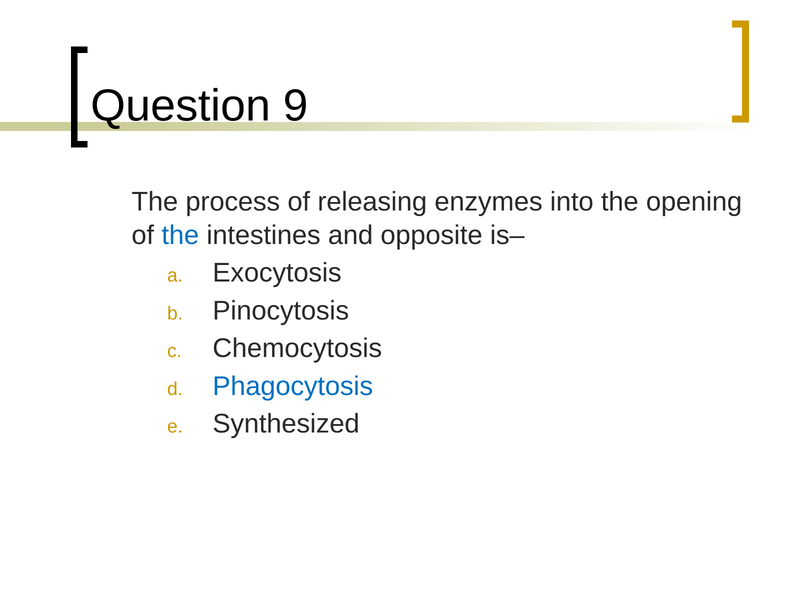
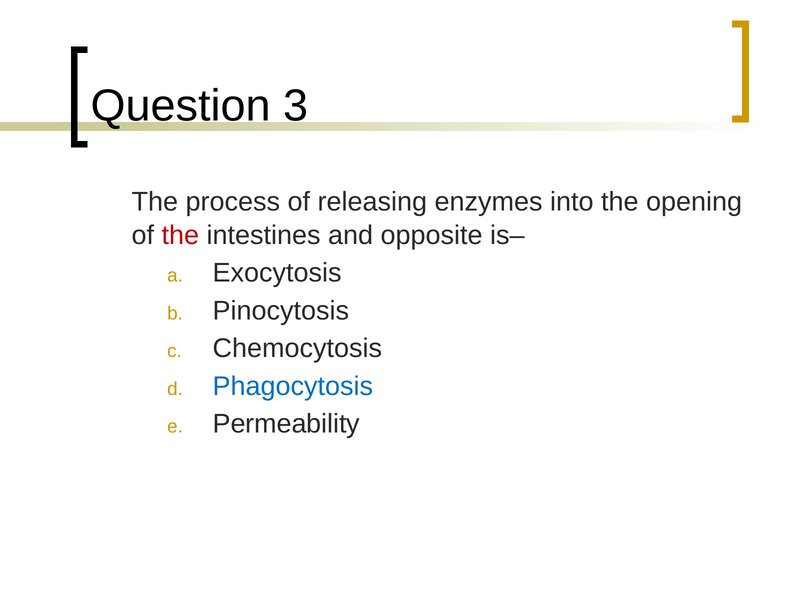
9: 9 -> 3
the at (181, 235) colour: blue -> red
Synthesized: Synthesized -> Permeability
